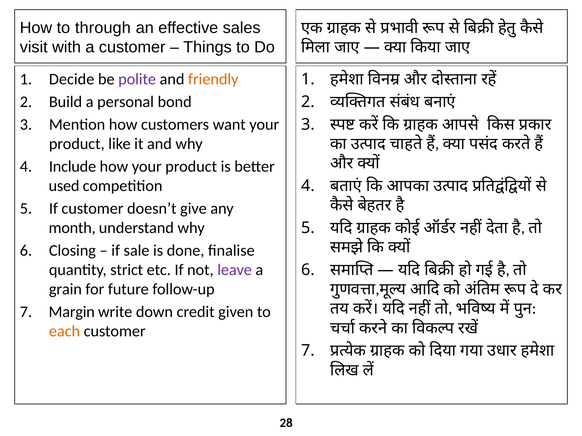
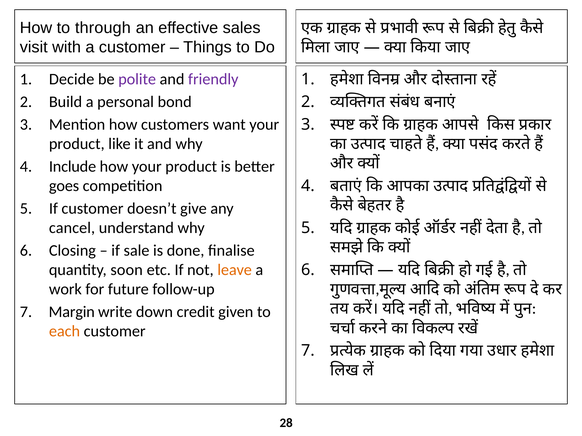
friendly colour: orange -> purple
used: used -> goes
month: month -> cancel
strict: strict -> soon
leave colour: purple -> orange
grain: grain -> work
